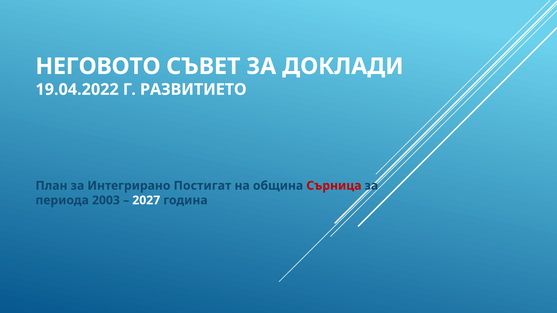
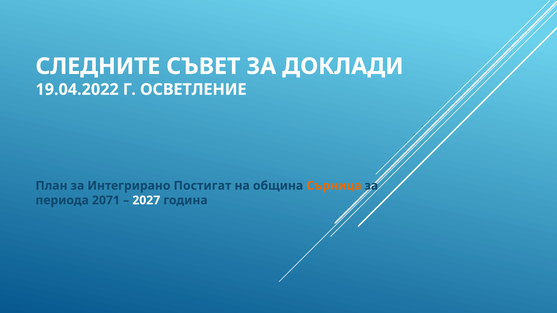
НЕГОВОТО: НЕГОВОТО -> СЛЕДНИТЕ
РАЗВИТИЕТО: РАЗВИТИЕТО -> ОСВЕТЛЕНИЕ
Сърница colour: red -> orange
2003: 2003 -> 2071
